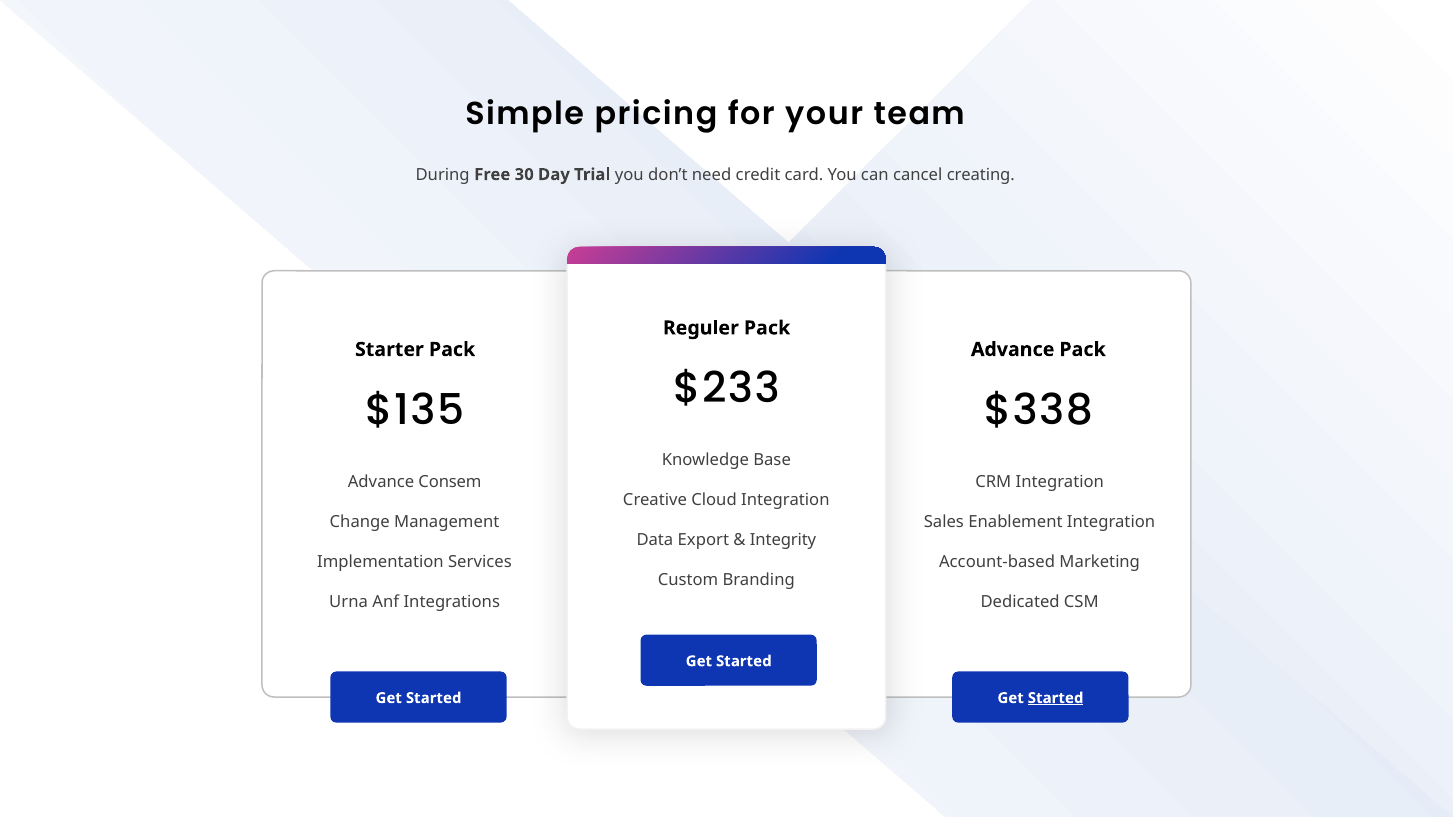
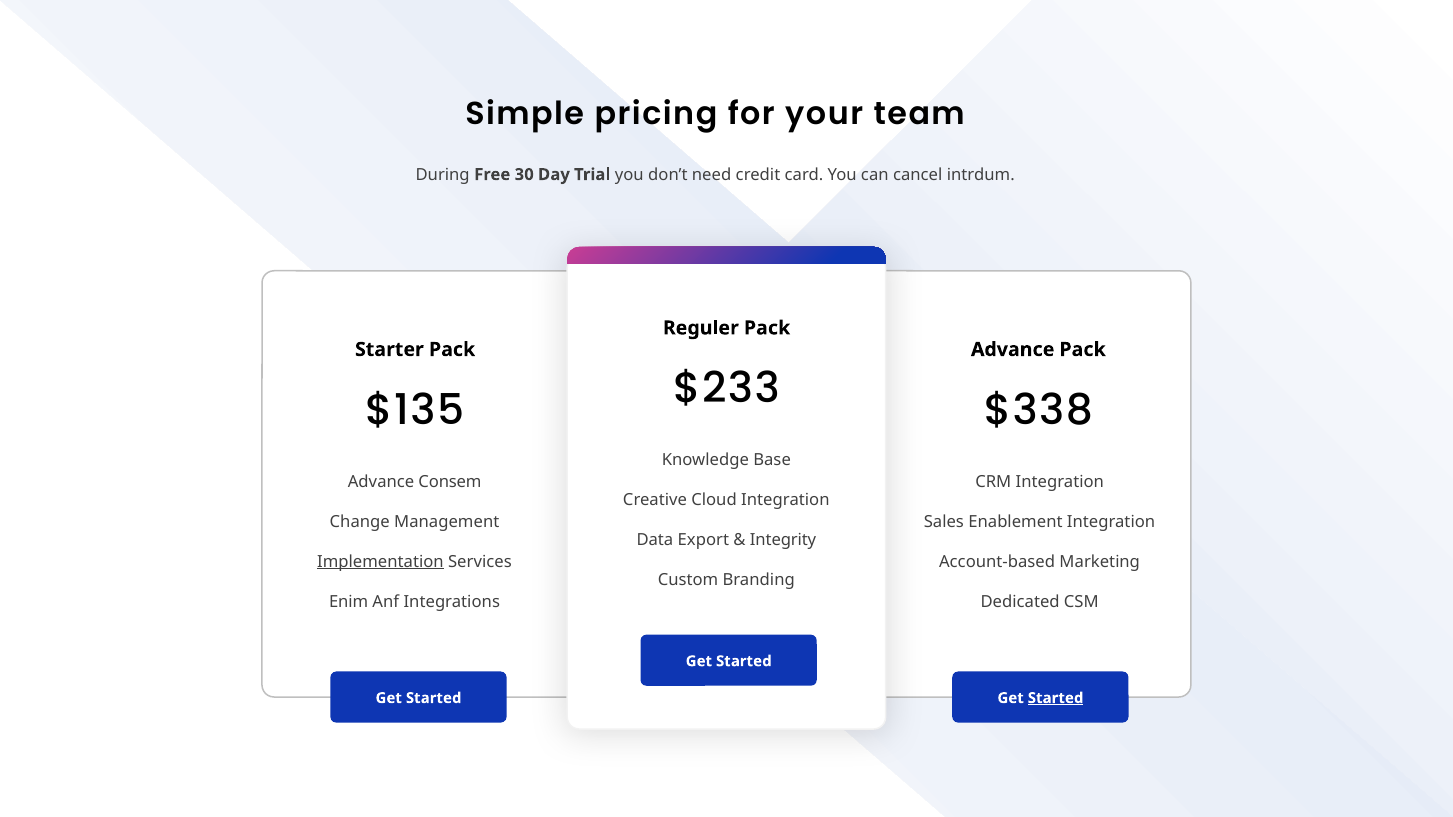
creating: creating -> intrdum
Implementation underline: none -> present
Urna: Urna -> Enim
